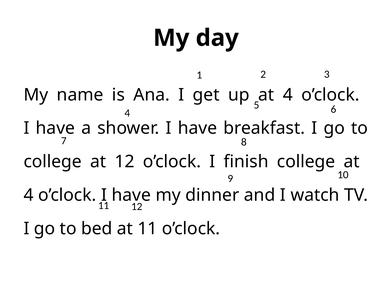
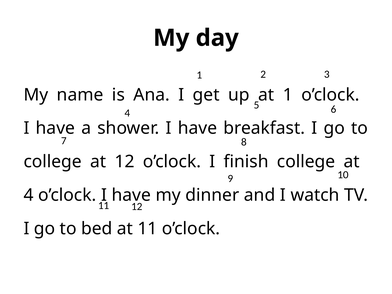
up at 4: 4 -> 1
